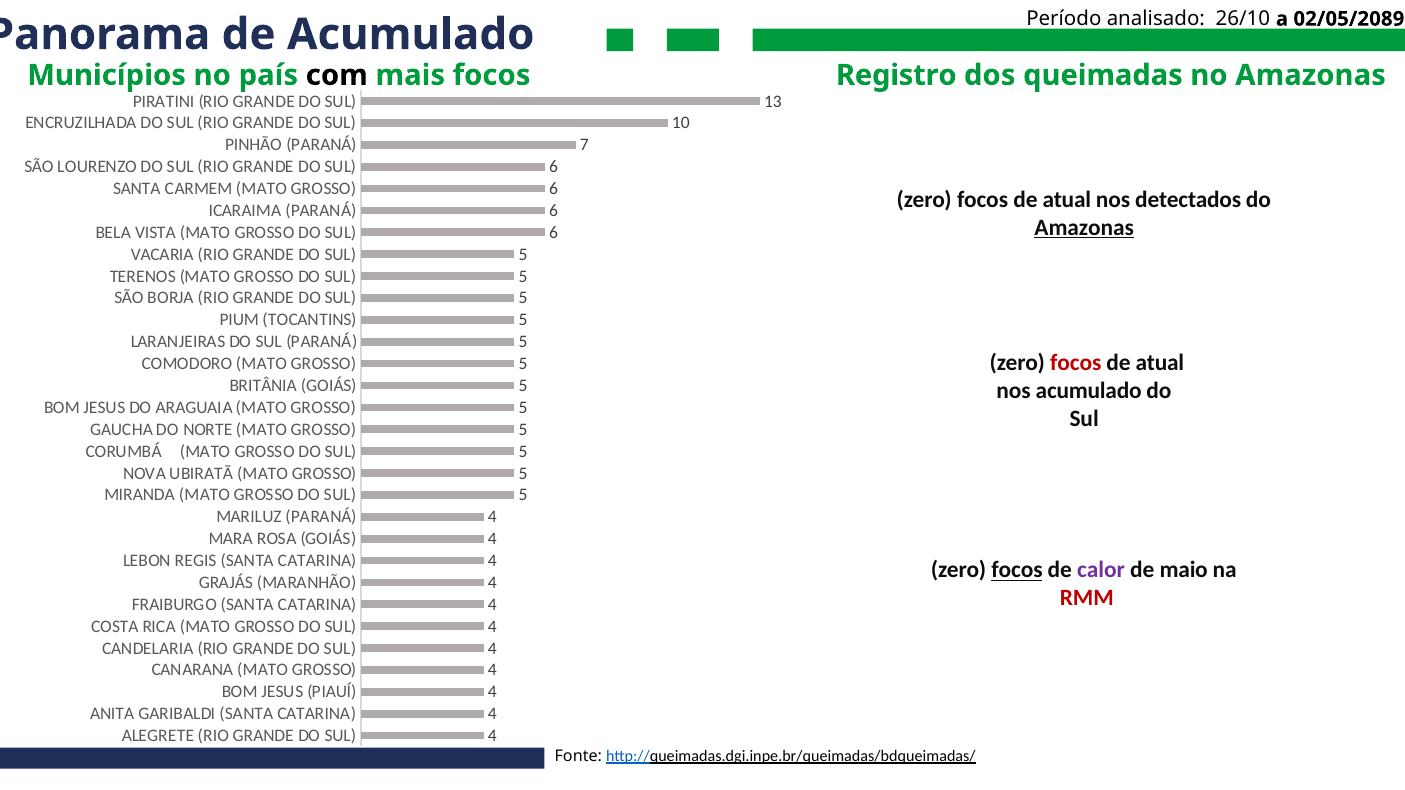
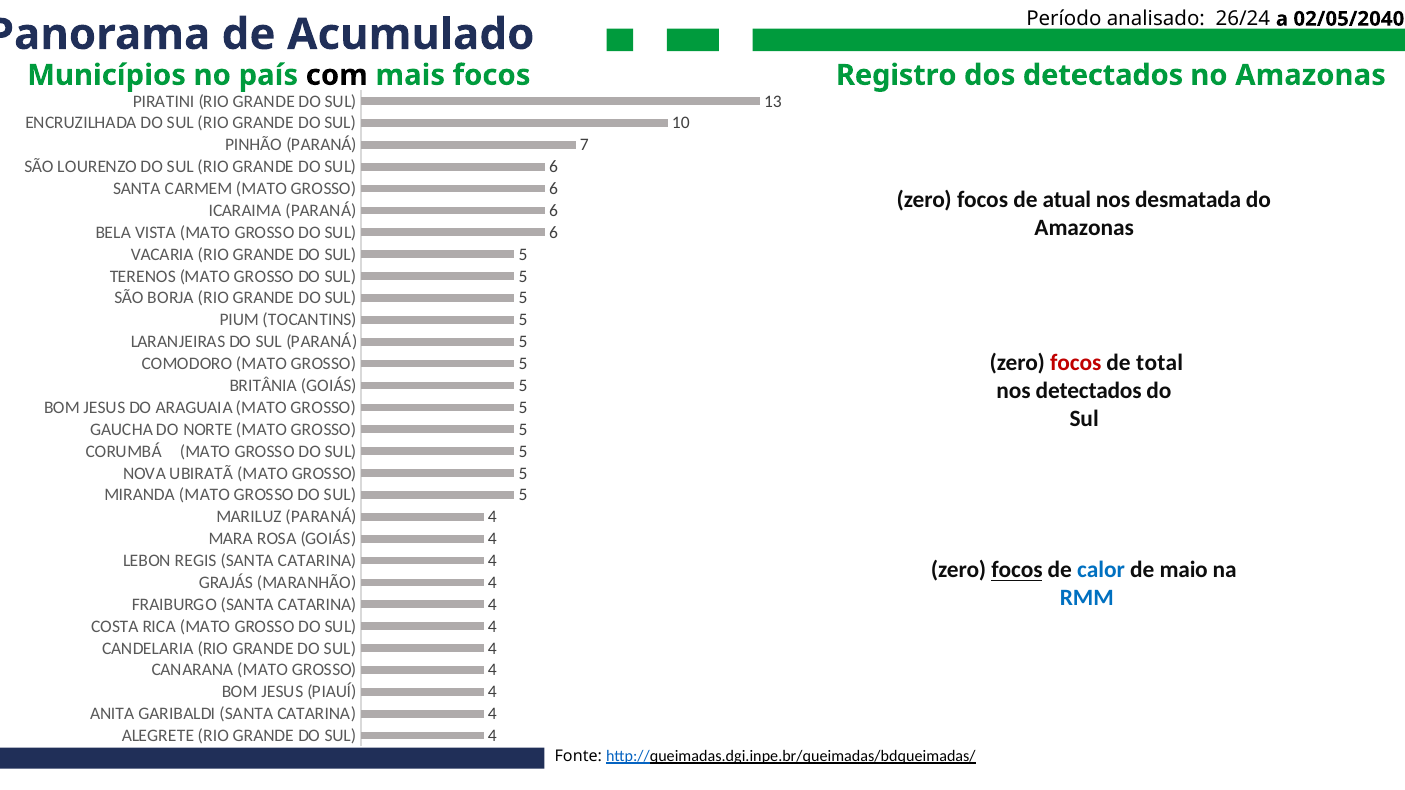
26/10: 26/10 -> 26/24
02/05/2089: 02/05/2089 -> 02/05/2040
dos queimadas: queimadas -> detectados
detectados: detectados -> desmatada
Amazonas at (1084, 227) underline: present -> none
atual at (1160, 362): atual -> total
nos acumulado: acumulado -> detectados
calor colour: purple -> blue
RMM colour: red -> blue
